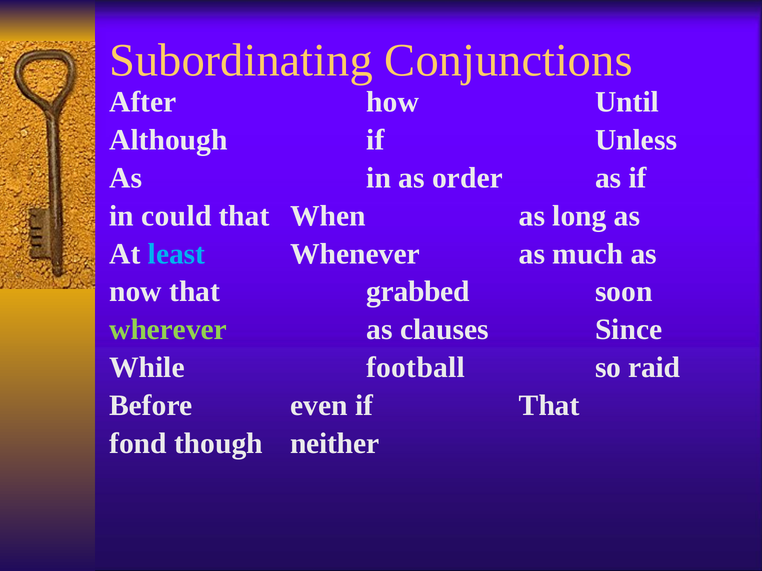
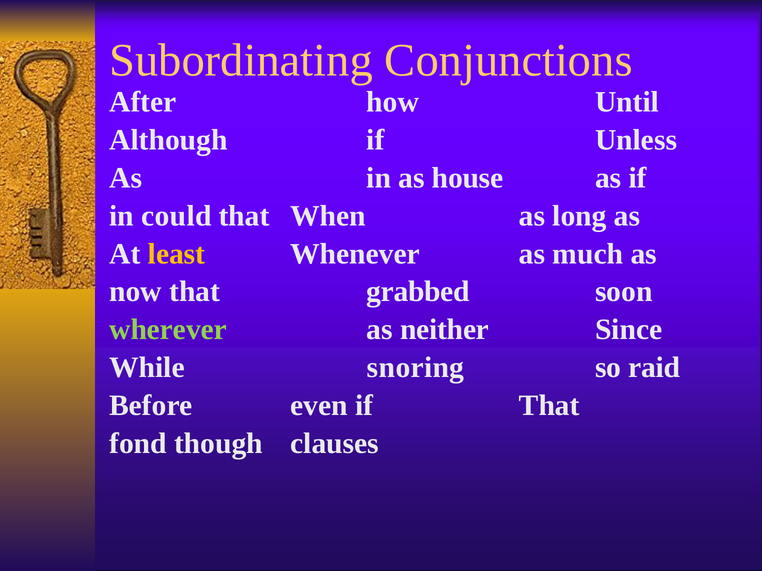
order: order -> house
least colour: light blue -> yellow
clauses: clauses -> neither
football: football -> snoring
neither: neither -> clauses
